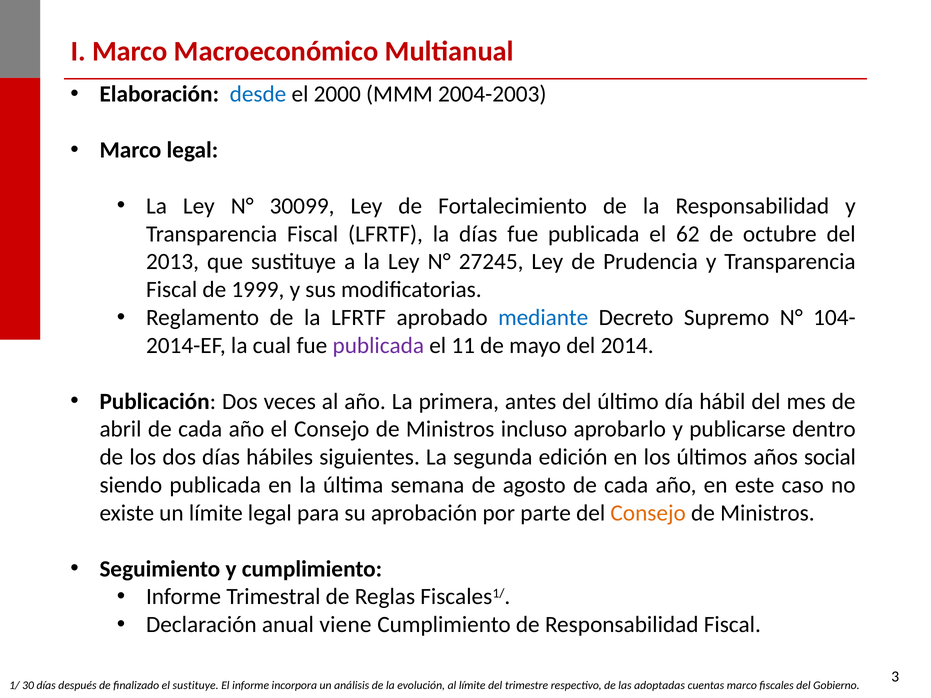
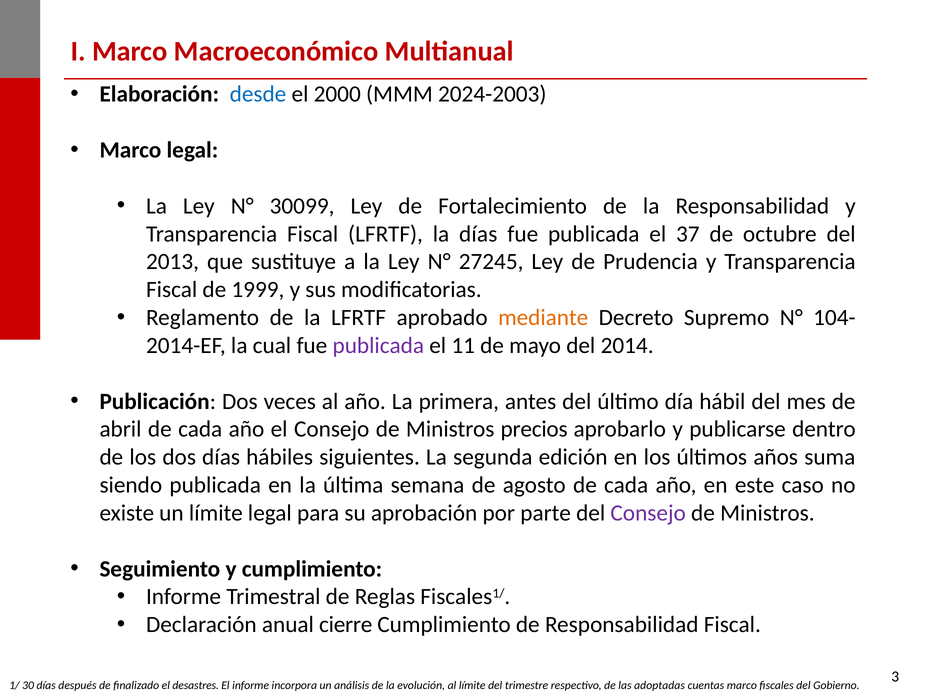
2004-2003: 2004-2003 -> 2024-2003
62: 62 -> 37
mediante colour: blue -> orange
incluso: incluso -> precios
social: social -> suma
Consejo at (648, 513) colour: orange -> purple
viene: viene -> cierre
el sustituye: sustituye -> desastres
